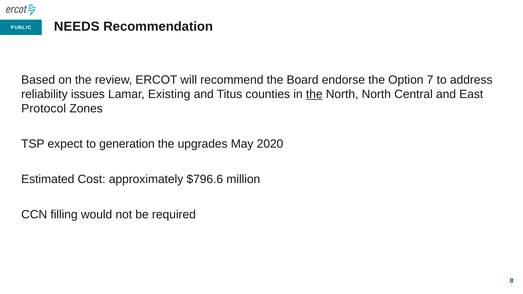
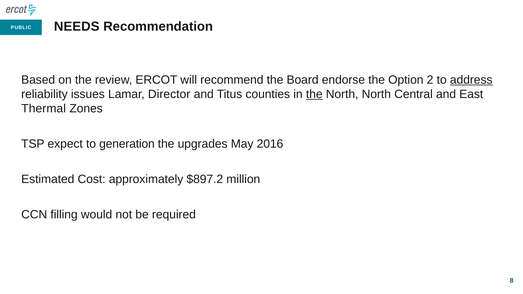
7: 7 -> 2
address underline: none -> present
Existing: Existing -> Director
Protocol: Protocol -> Thermal
2020: 2020 -> 2016
$796.6: $796.6 -> $897.2
